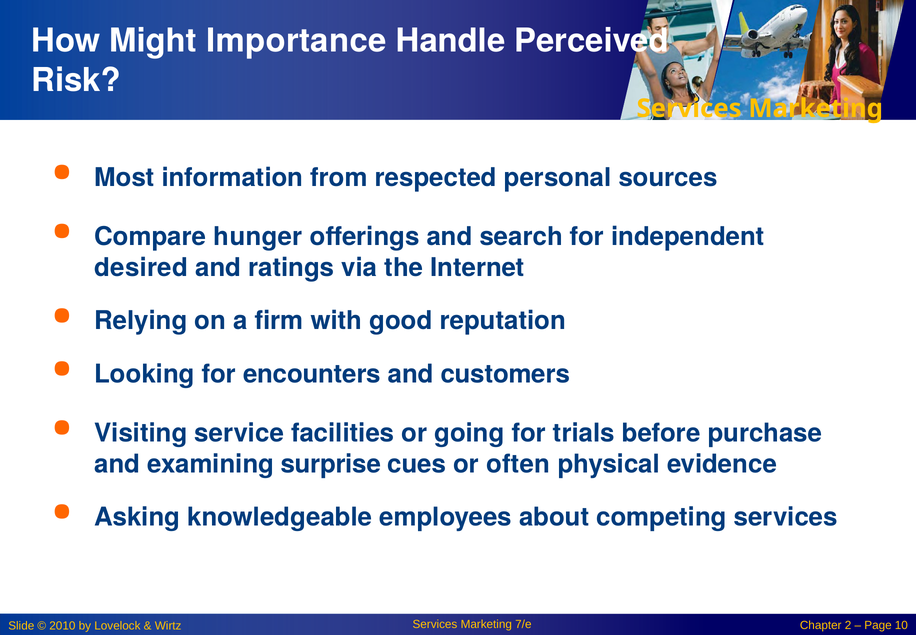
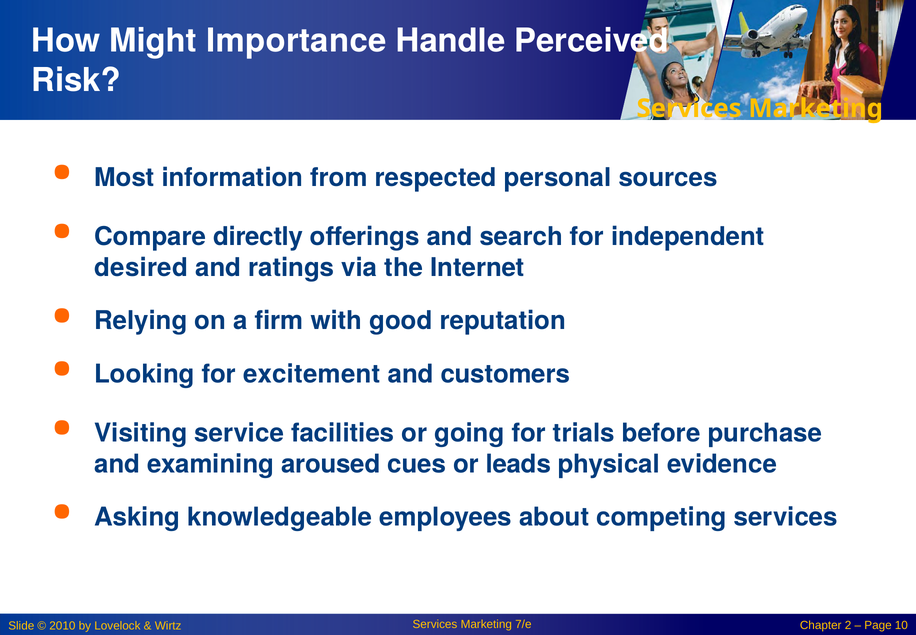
hunger: hunger -> directly
encounters: encounters -> excitement
surprise: surprise -> aroused
often: often -> leads
